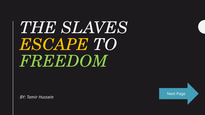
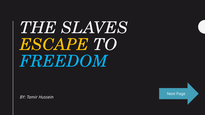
FREEDOM colour: light green -> light blue
